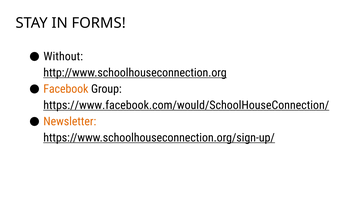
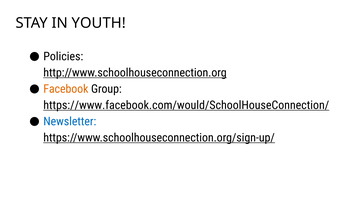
FORMS: FORMS -> YOUTH
Without: Without -> Policies
Newsletter colour: orange -> blue
